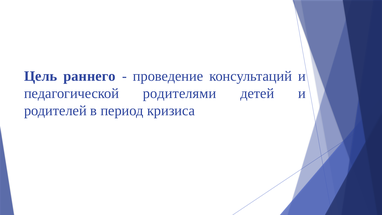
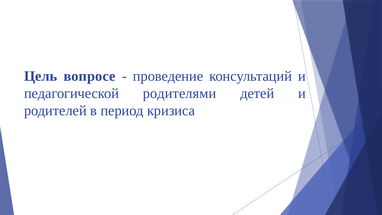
раннего: раннего -> вопросе
